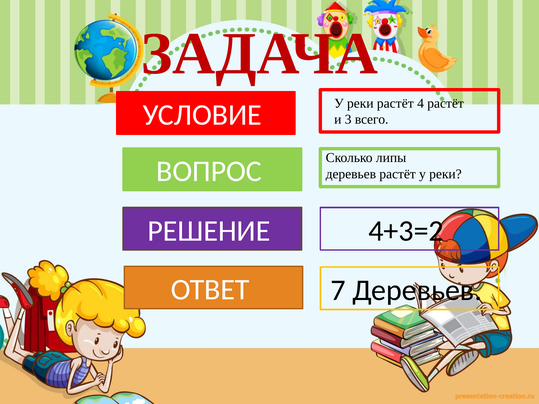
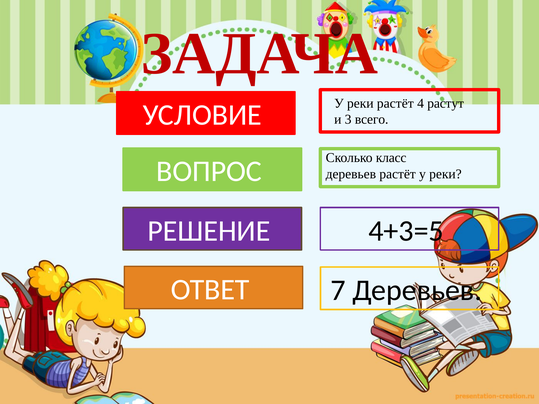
4 растёт: растёт -> растут
липы: липы -> класс
4+3=2: 4+3=2 -> 4+3=5
